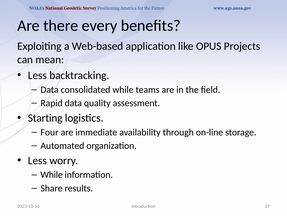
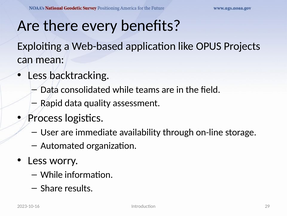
Starting: Starting -> Process
Four: Four -> User
